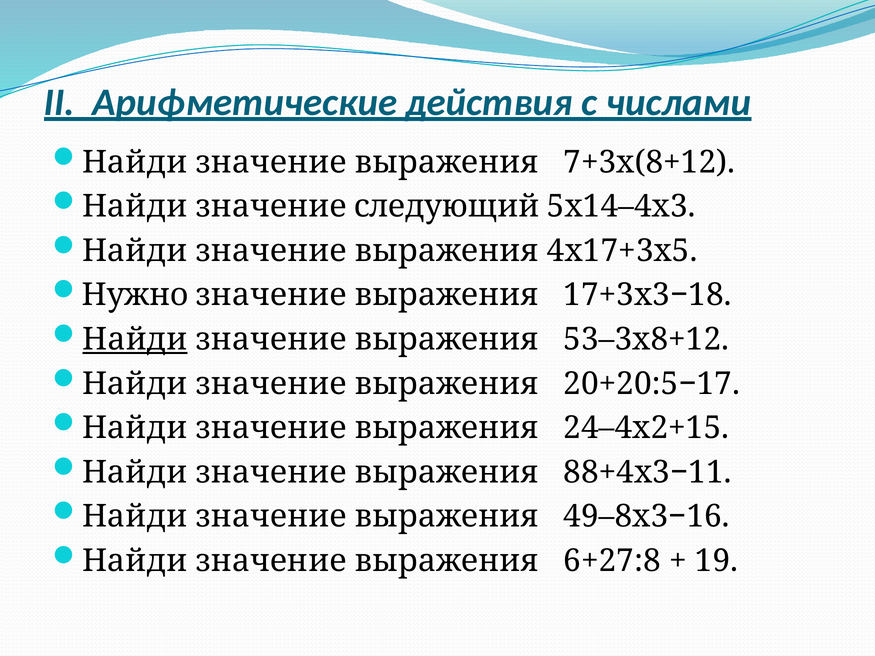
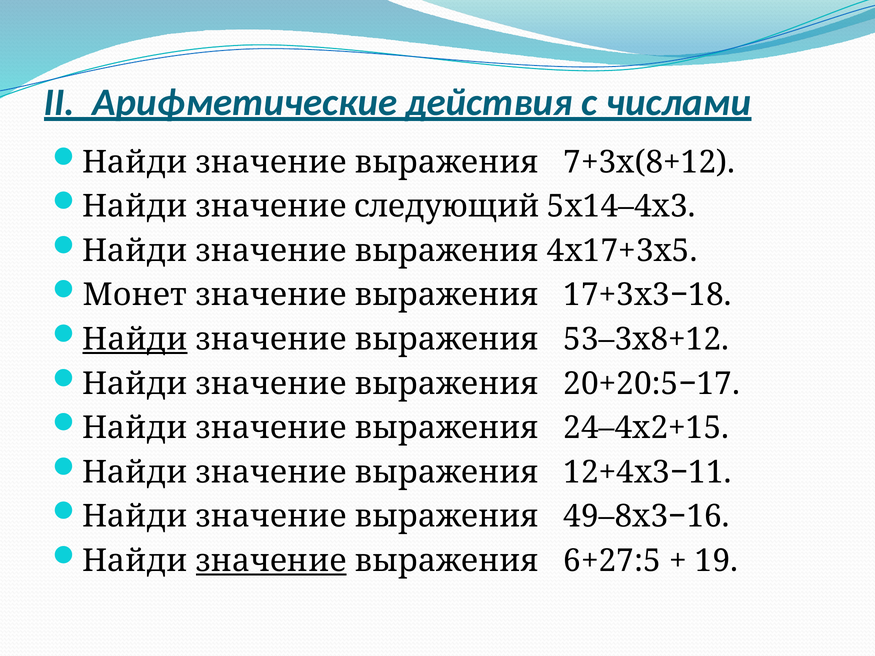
Нужно: Нужно -> Монет
88+4х3−11: 88+4х3−11 -> 12+4х3−11
значение at (271, 561) underline: none -> present
6+27:8: 6+27:8 -> 6+27:5
